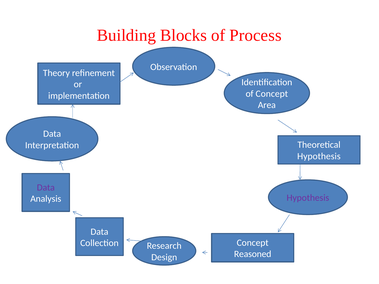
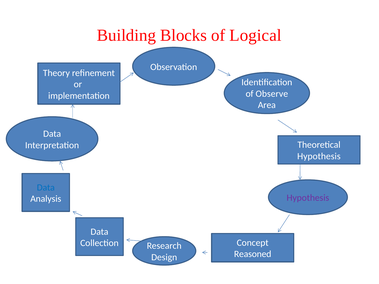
Process: Process -> Logical
of Concept: Concept -> Observe
Data at (46, 188) colour: purple -> blue
